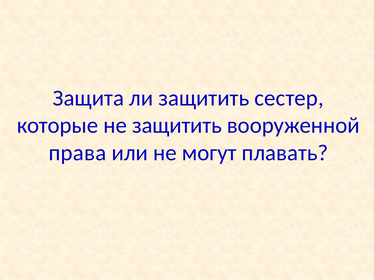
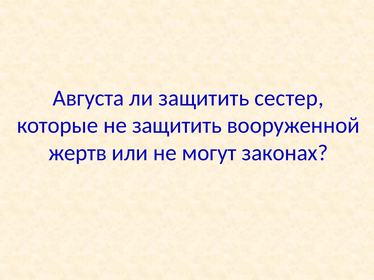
Защита: Защита -> Августа
права: права -> жертв
плавать: плавать -> законах
